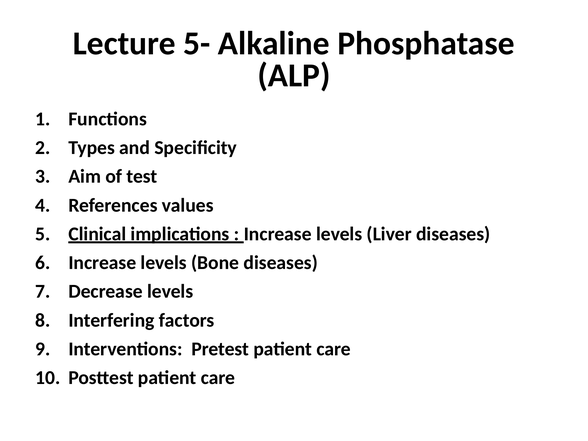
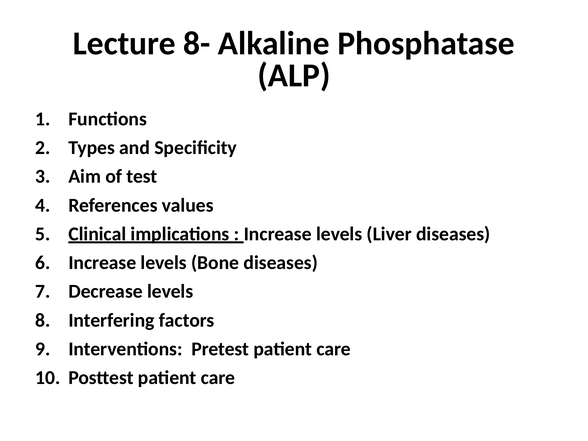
5-: 5- -> 8-
